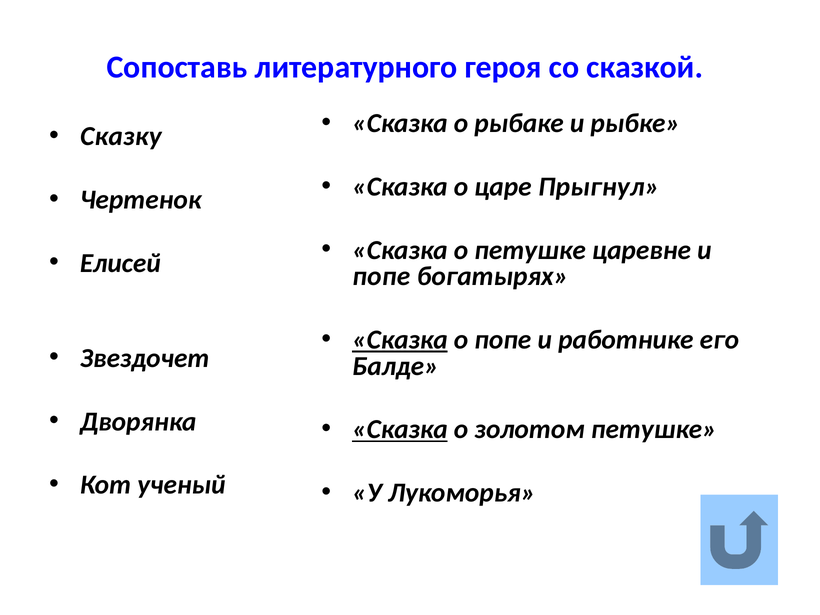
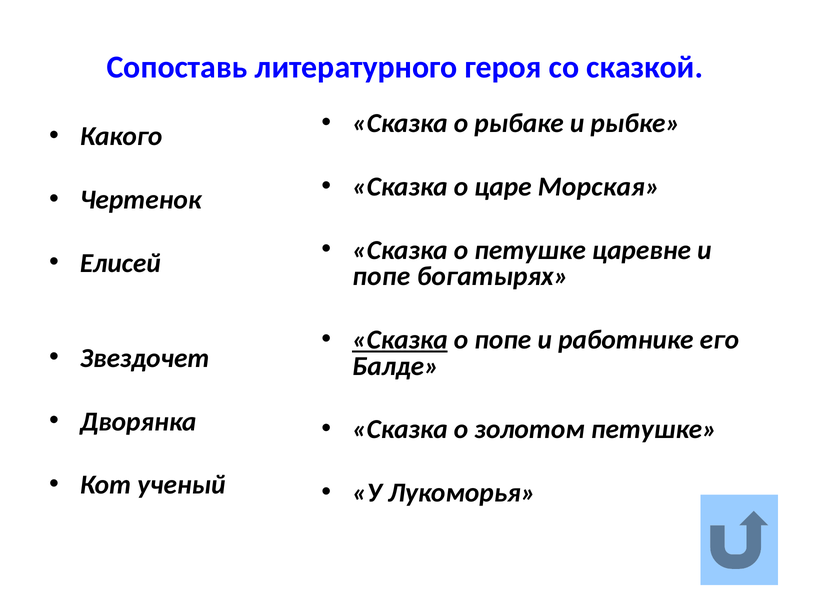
Сказку: Сказку -> Какого
Прыгнул: Прыгнул -> Морская
Сказка at (400, 429) underline: present -> none
